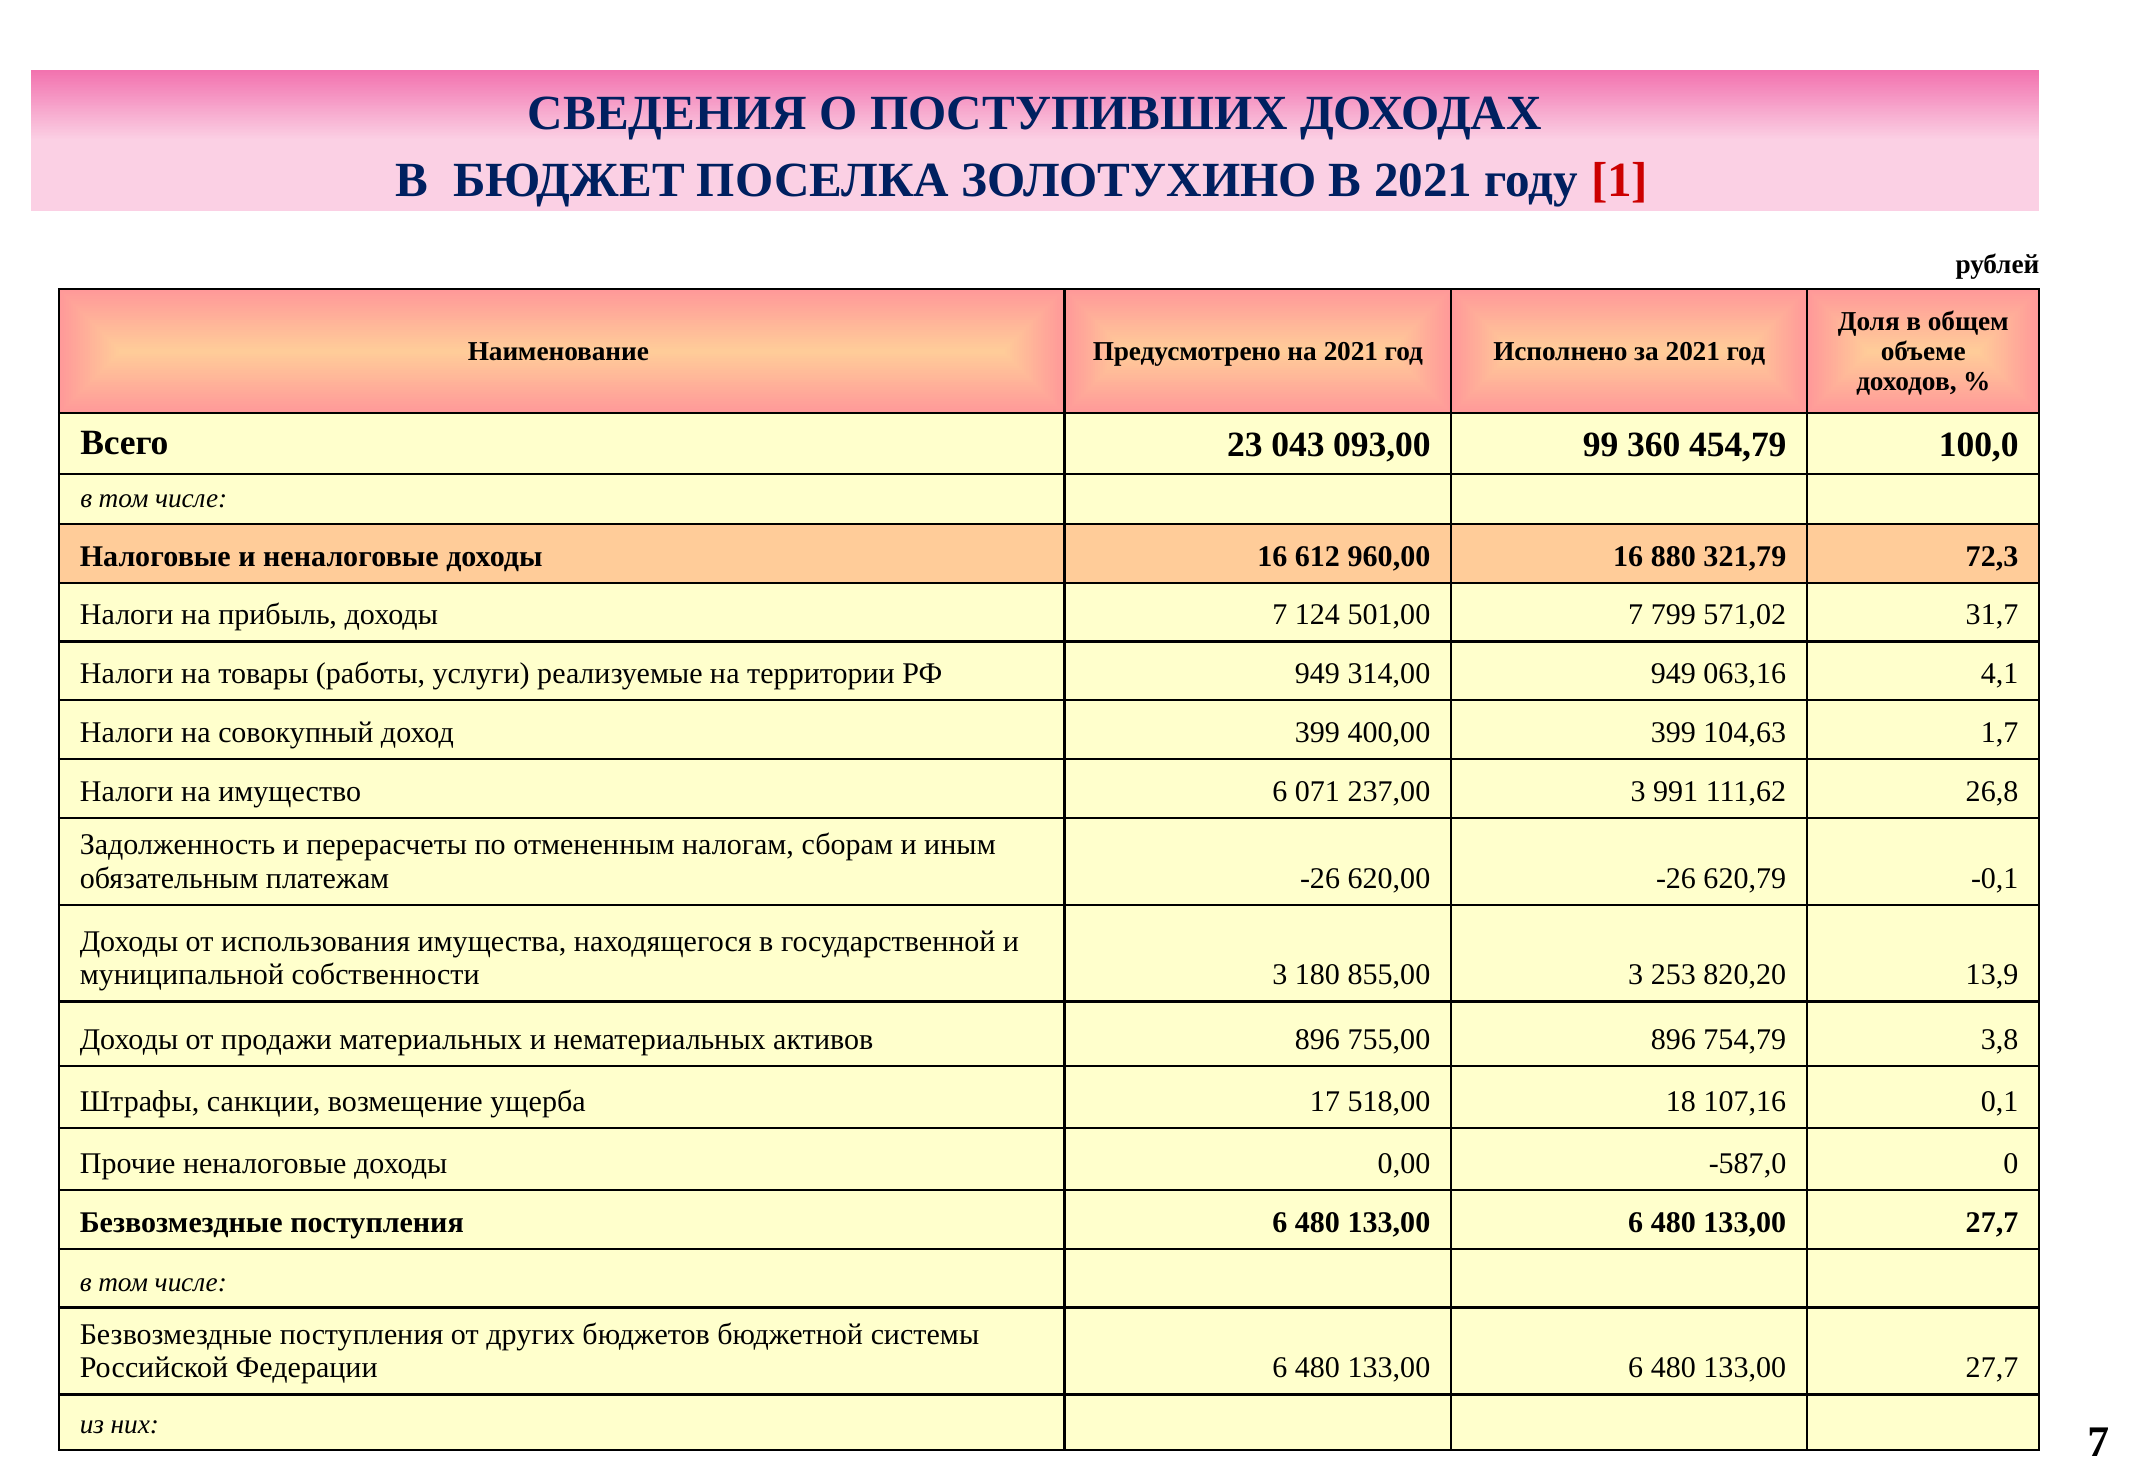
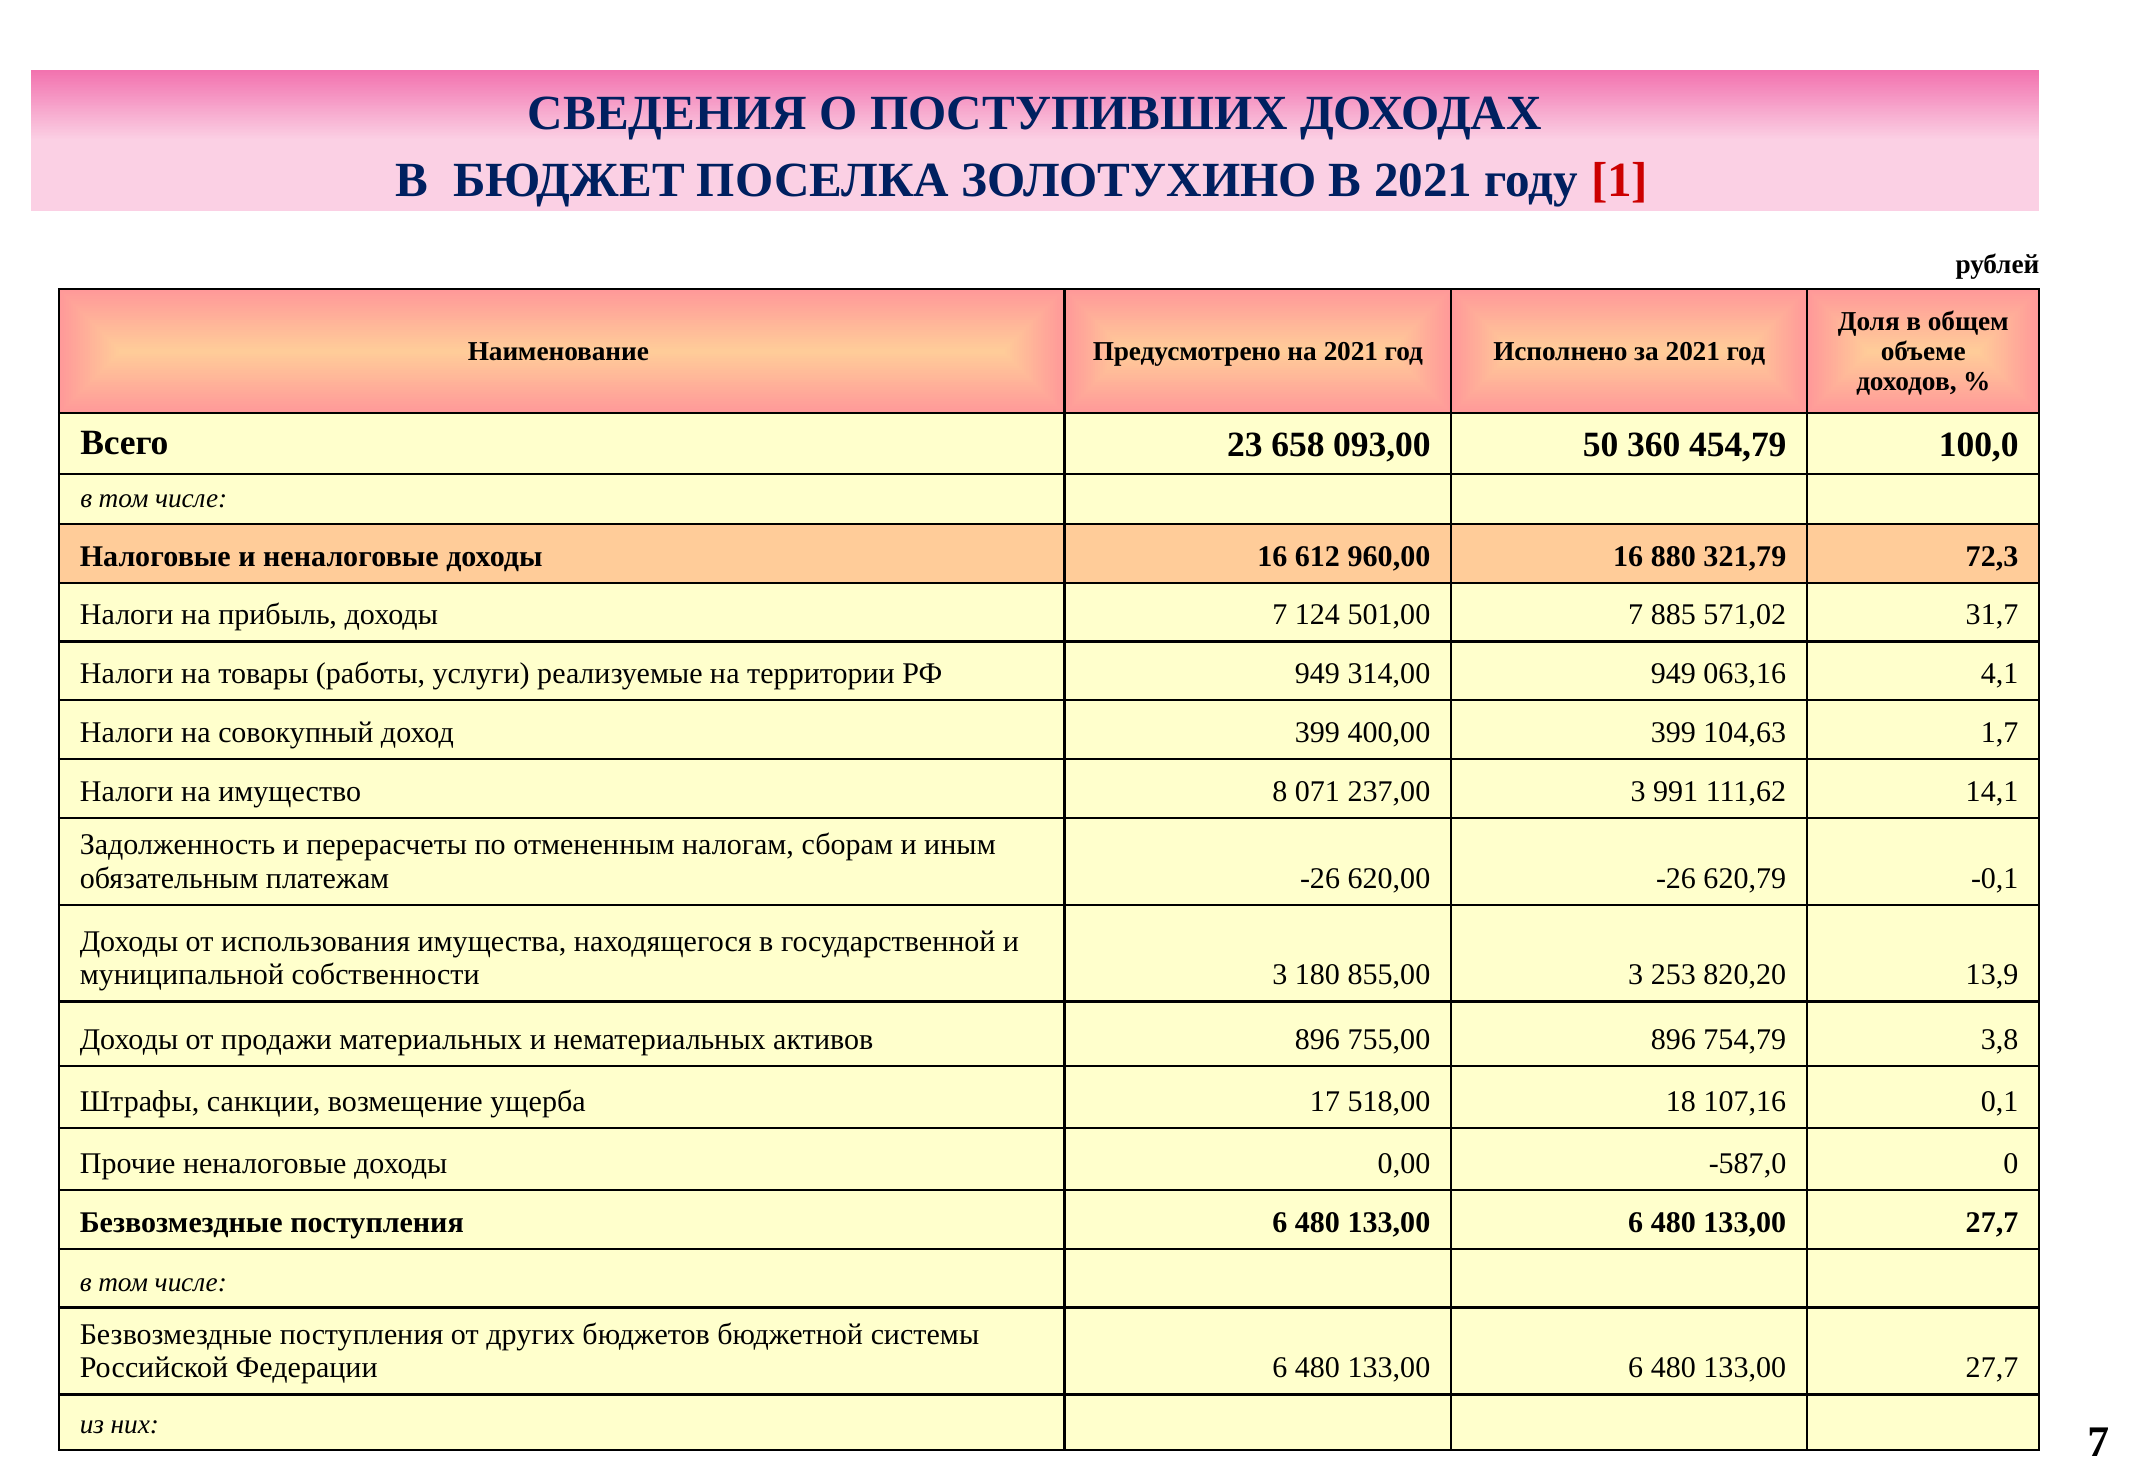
043: 043 -> 658
99: 99 -> 50
799: 799 -> 885
имущество 6: 6 -> 8
26,8: 26,8 -> 14,1
